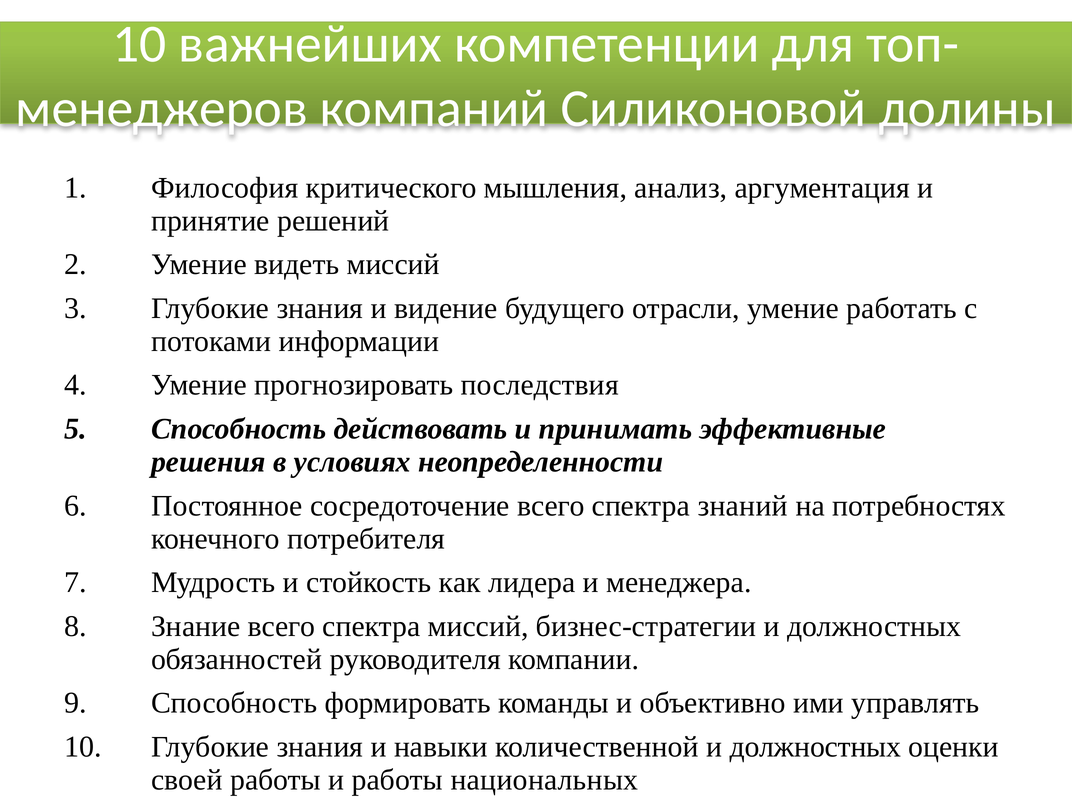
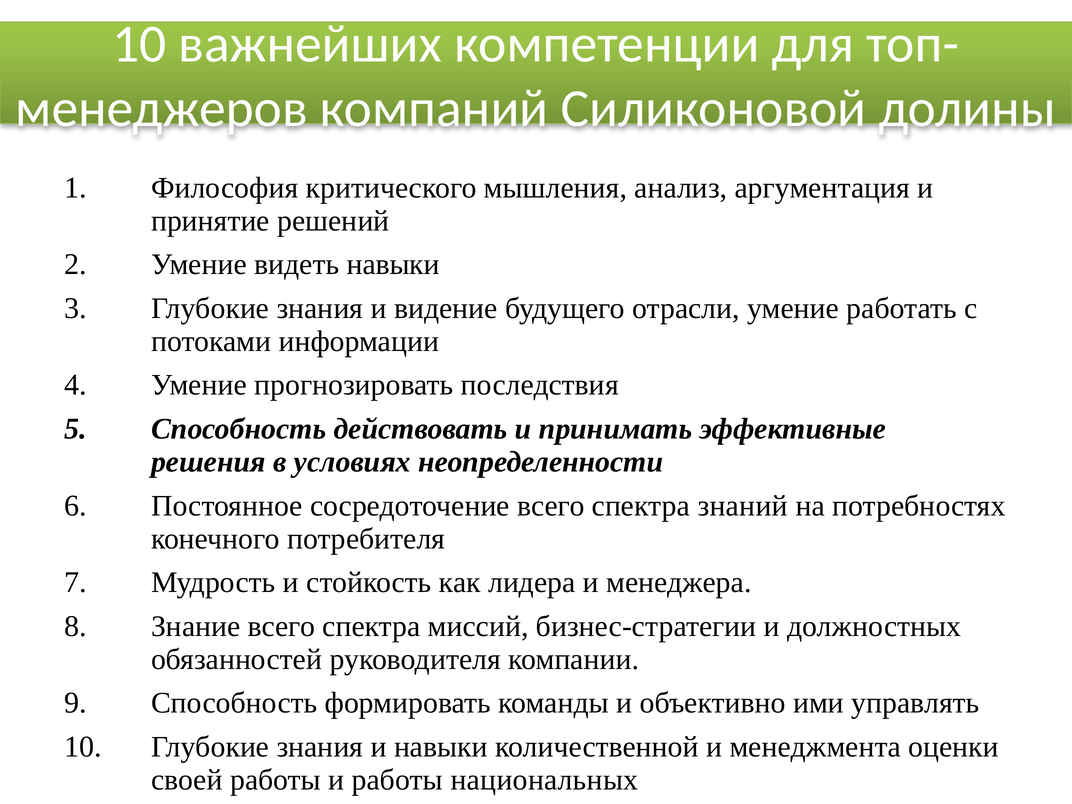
видеть миссий: миссий -> навыки
количественной и должностных: должностных -> менеджмента
